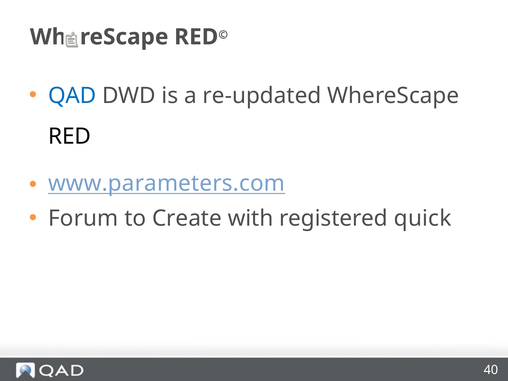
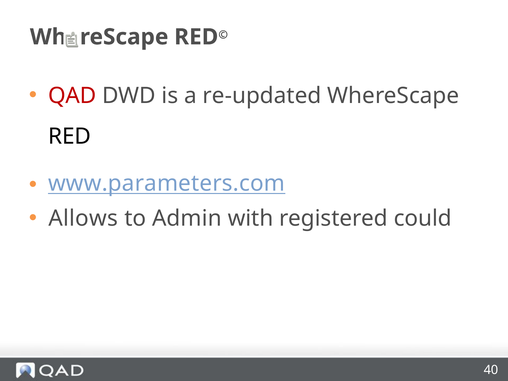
QAD colour: blue -> red
Forum: Forum -> Allows
Create: Create -> Admin
quick: quick -> could
